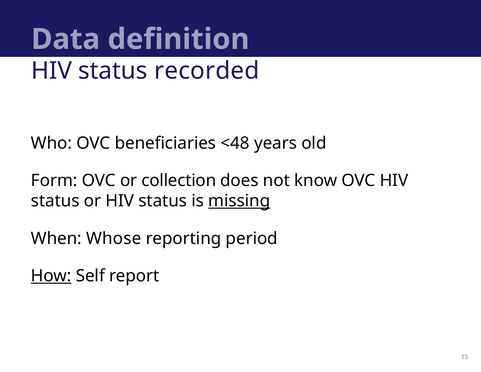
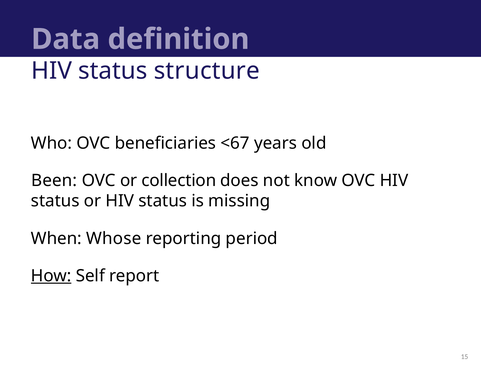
recorded: recorded -> structure
<48: <48 -> <67
Form: Form -> Been
missing underline: present -> none
